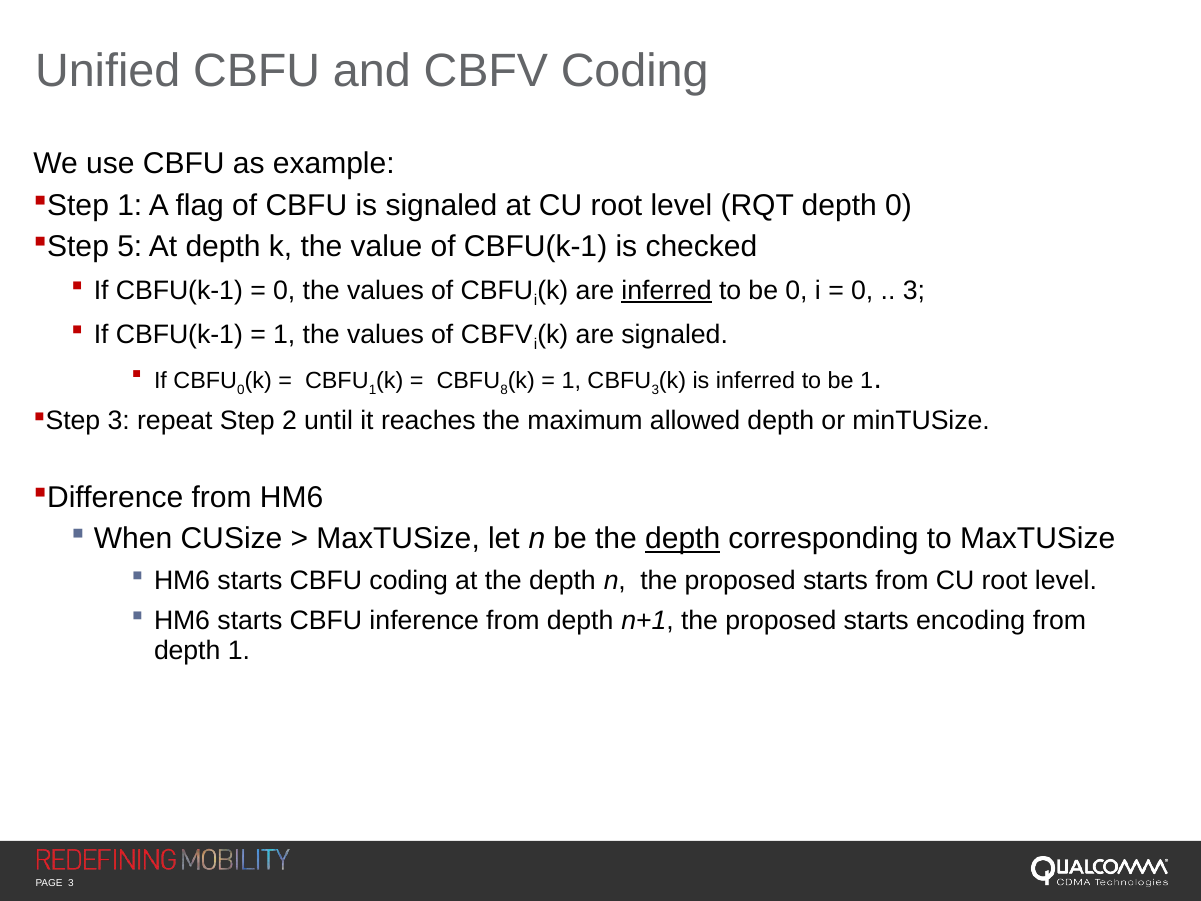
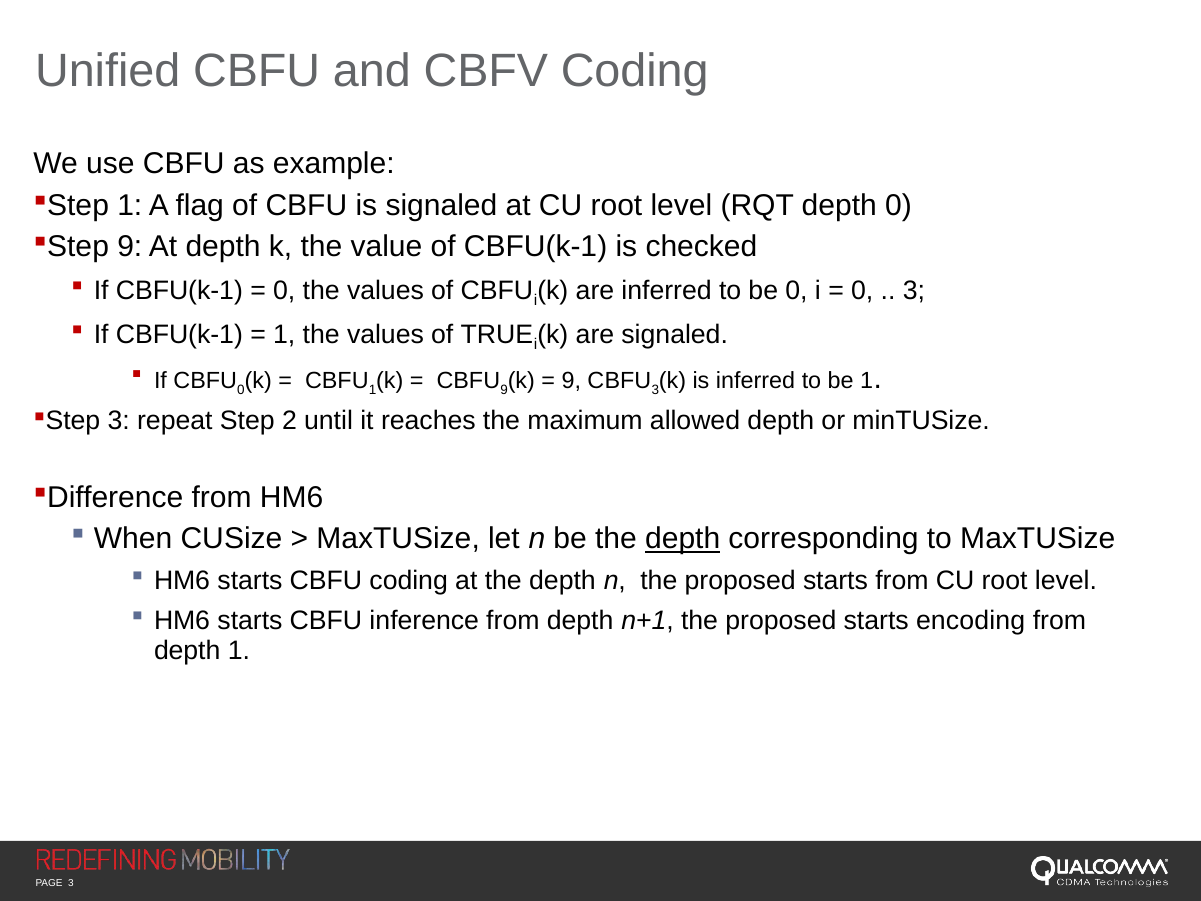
5 at (130, 246): 5 -> 9
inferred at (667, 290) underline: present -> none
of CBFV: CBFV -> TRUE
CBFU 8: 8 -> 9
1 at (571, 381): 1 -> 9
